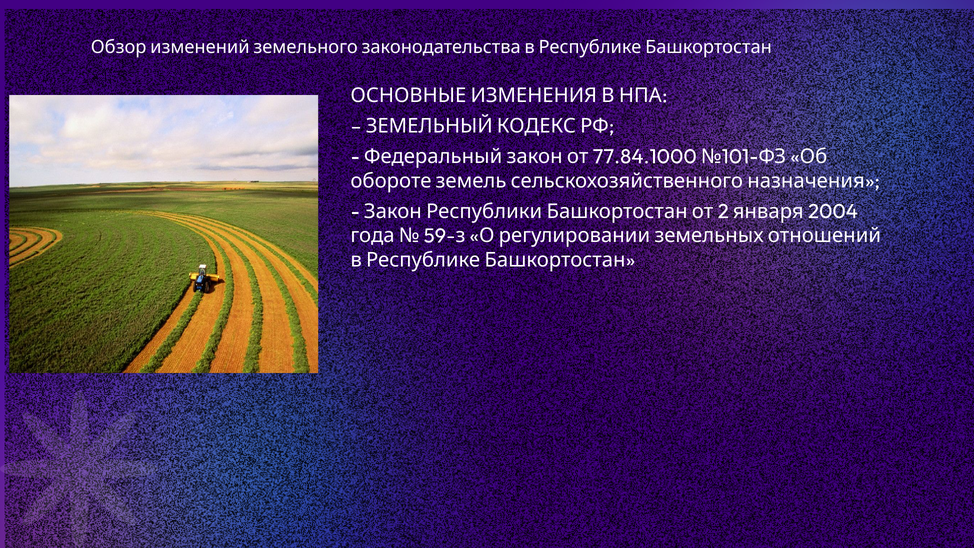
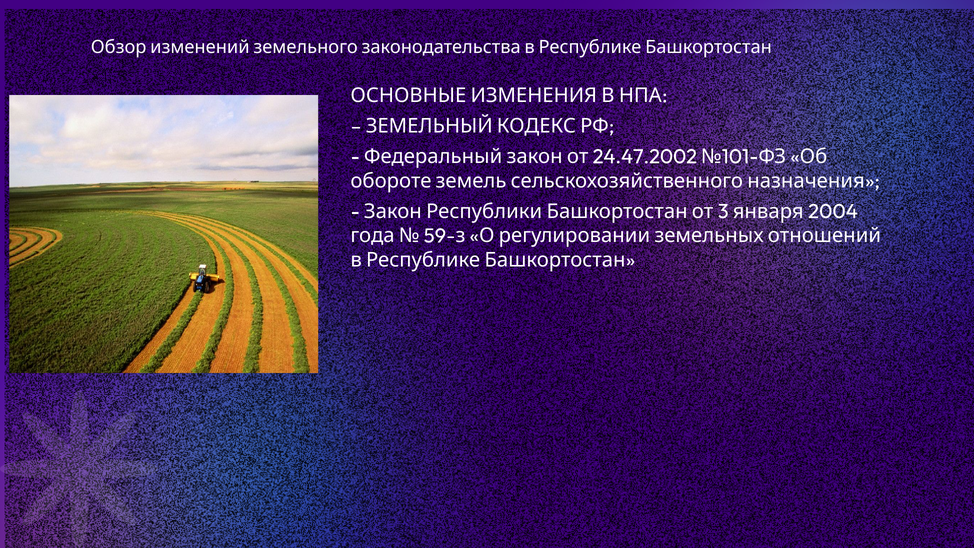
77.84.1000: 77.84.1000 -> 24.47.2002
2: 2 -> 3
